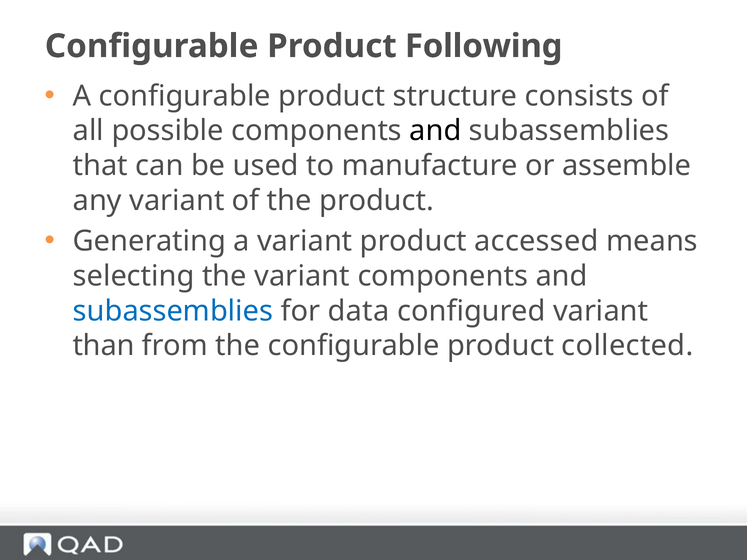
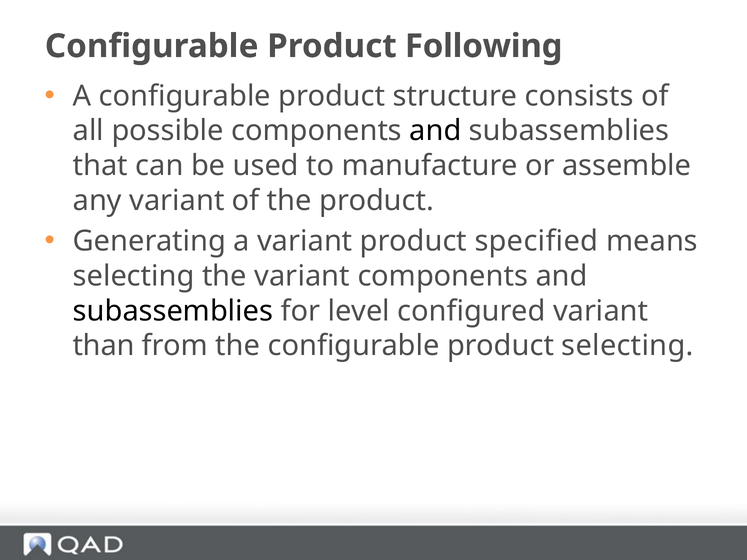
accessed: accessed -> specified
subassemblies at (173, 311) colour: blue -> black
data: data -> level
product collected: collected -> selecting
